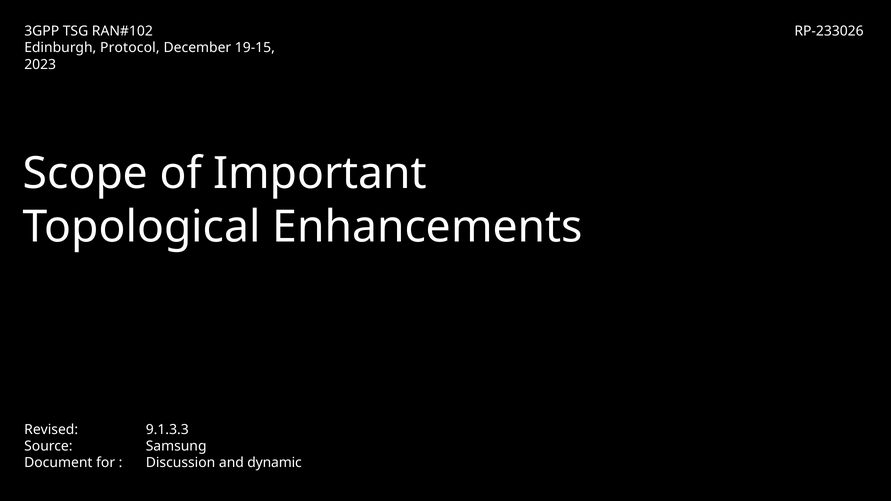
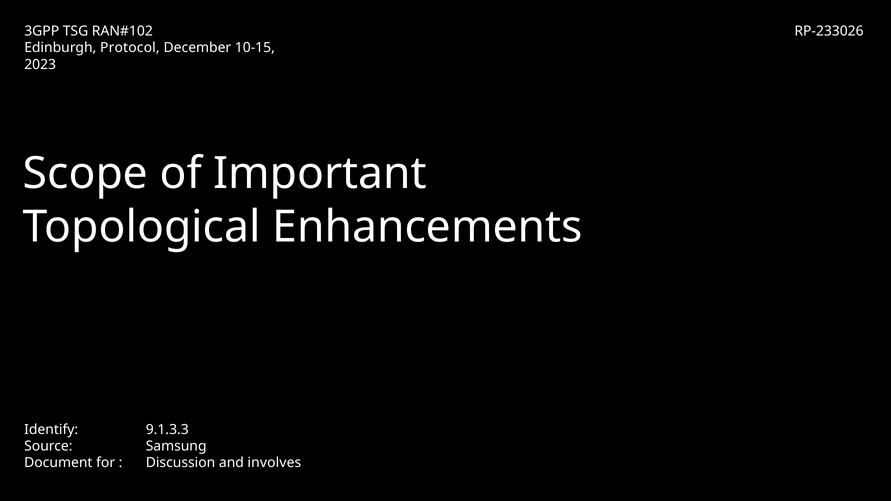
19-15: 19-15 -> 10-15
Revised: Revised -> Identify
dynamic: dynamic -> involves
